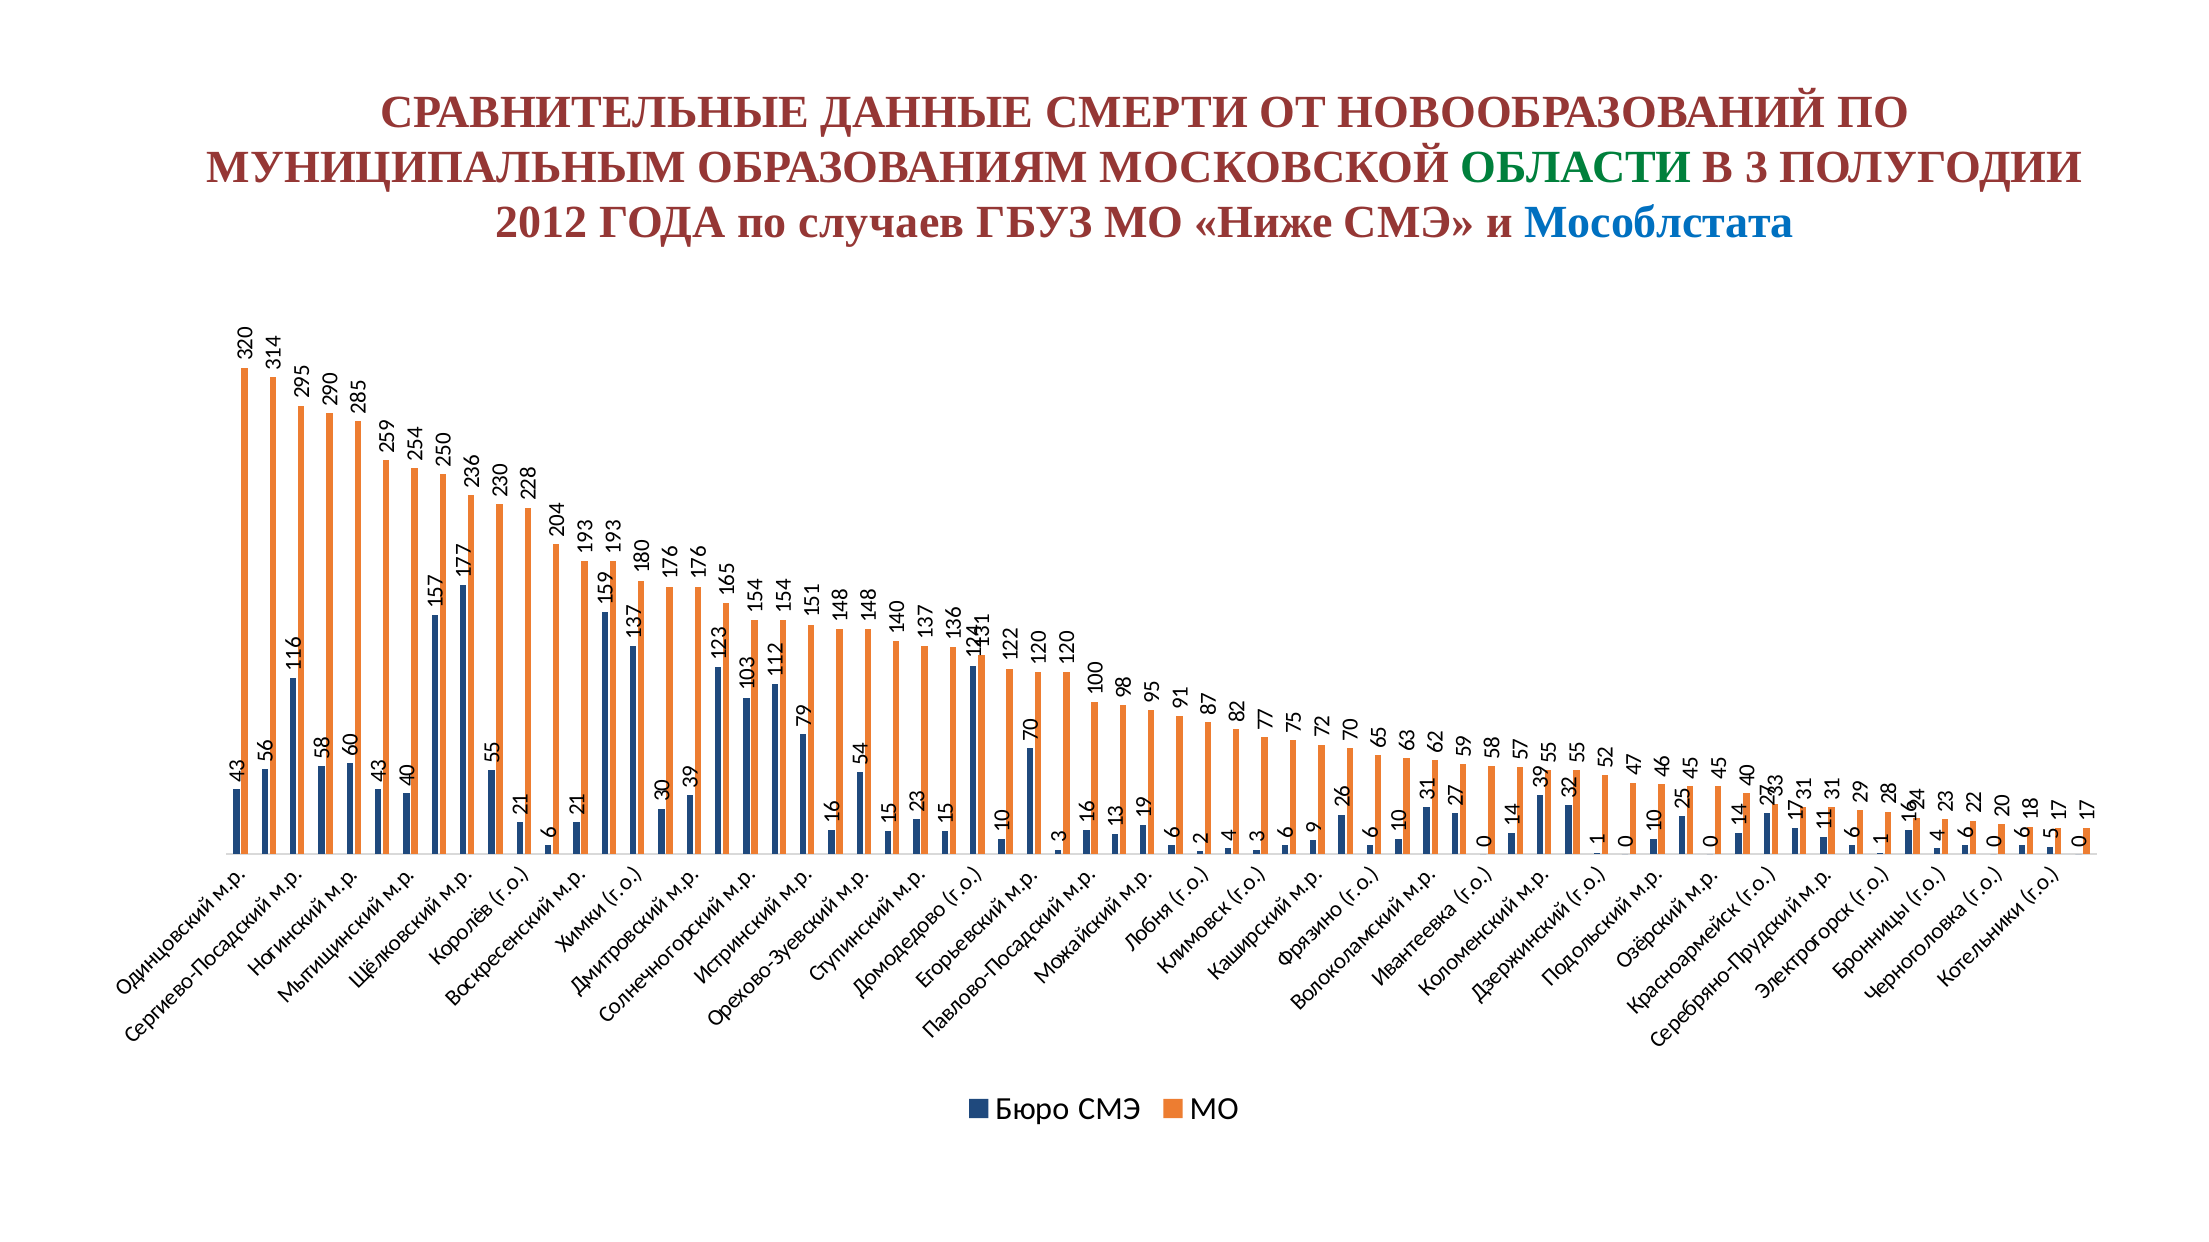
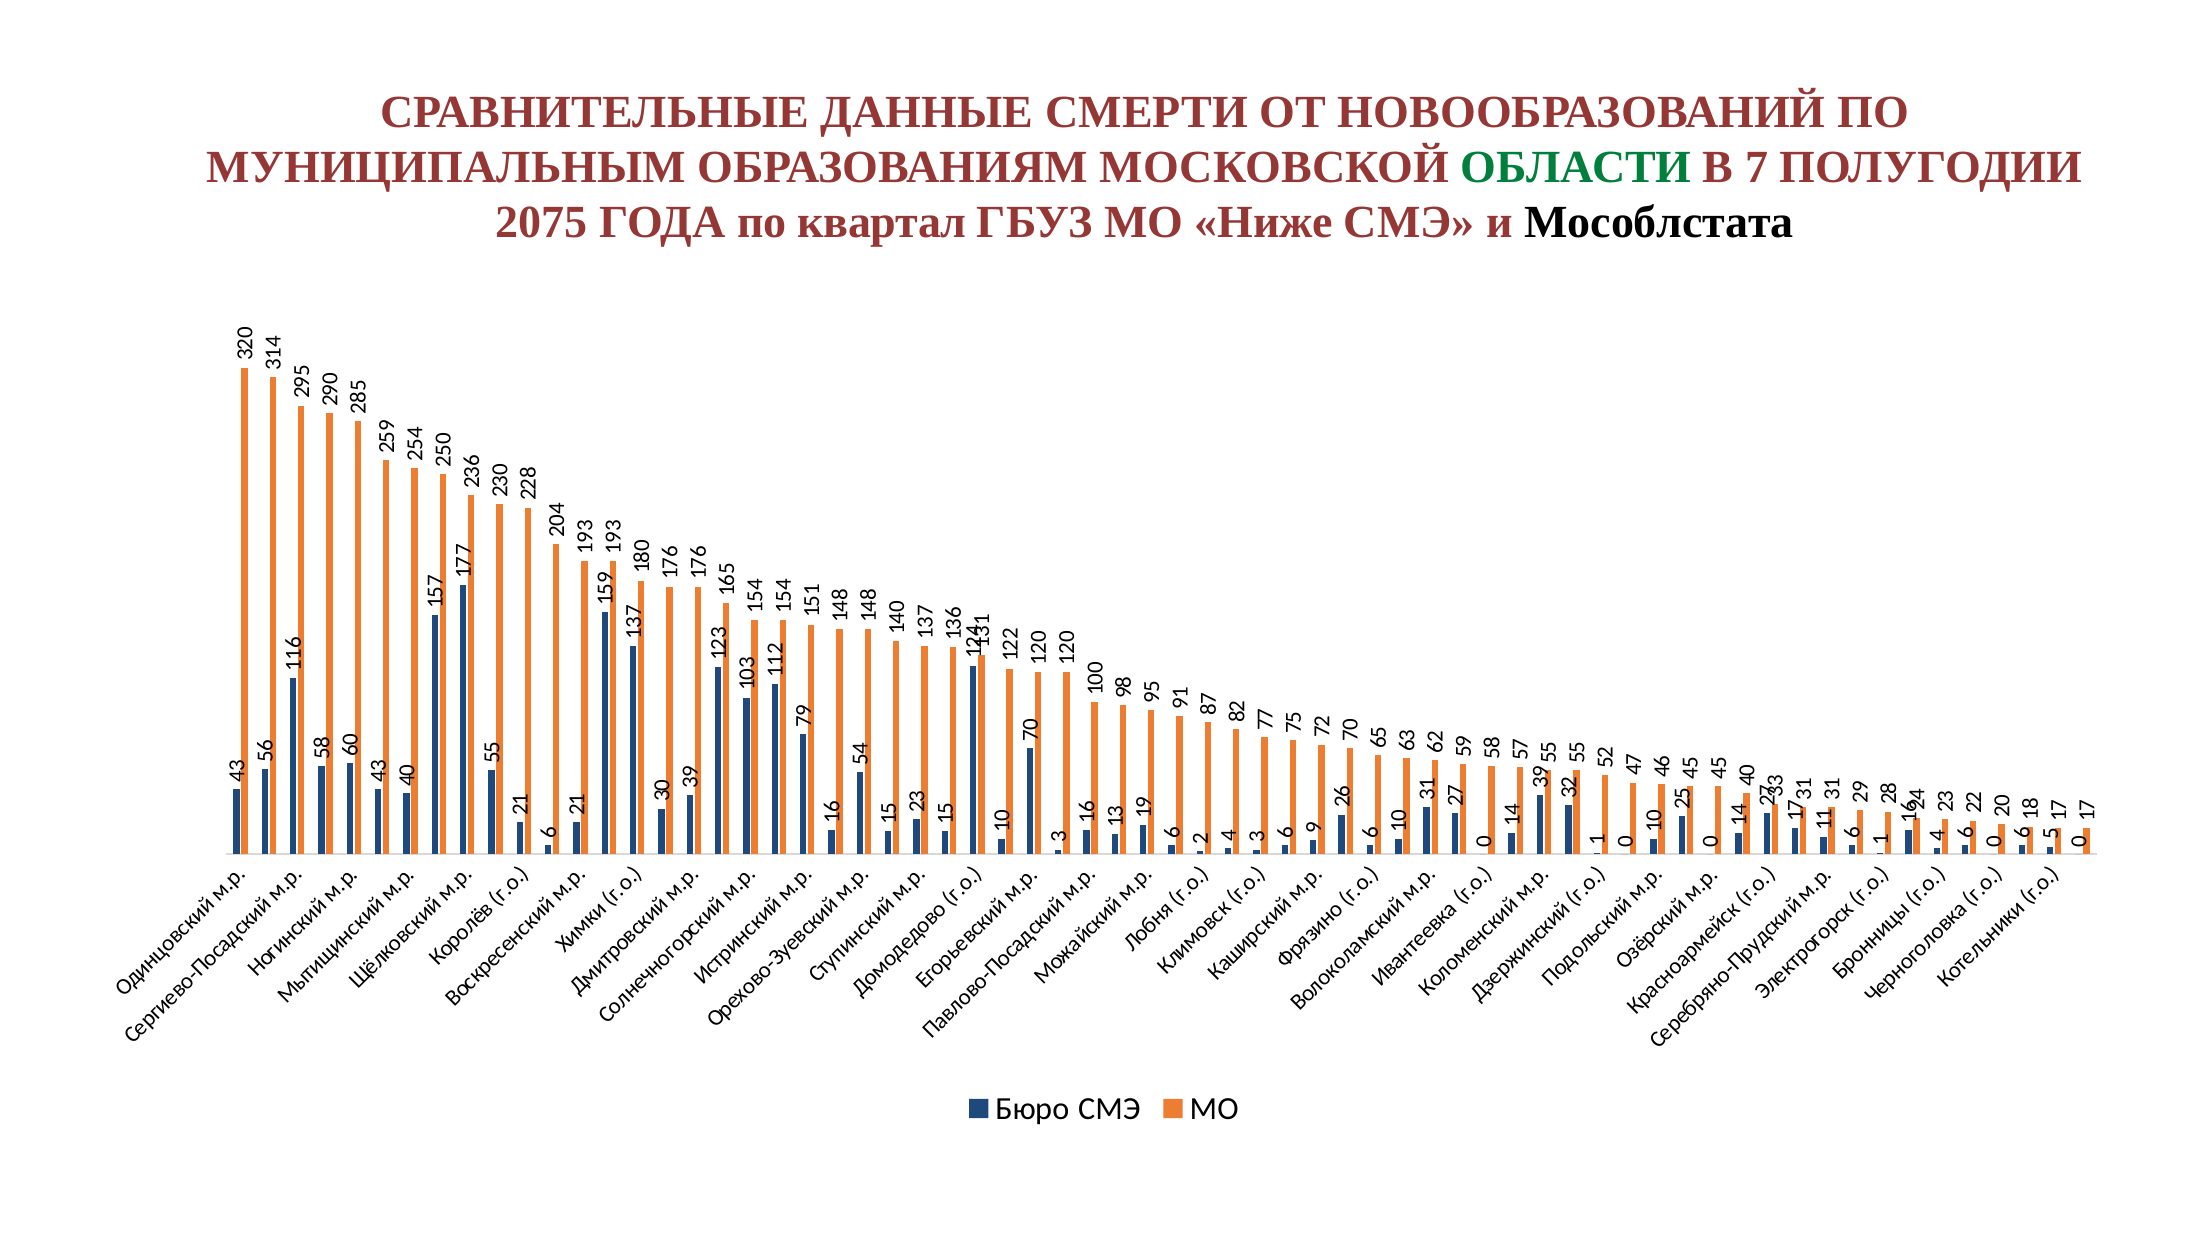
В 3: 3 -> 7
2012: 2012 -> 2075
случаев: случаев -> квартал
Мособлстата colour: blue -> black
